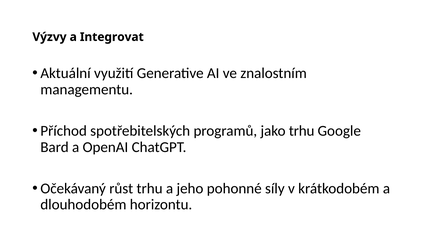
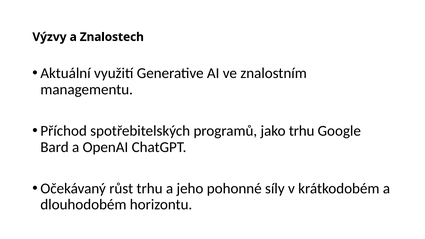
Integrovat: Integrovat -> Znalostech
